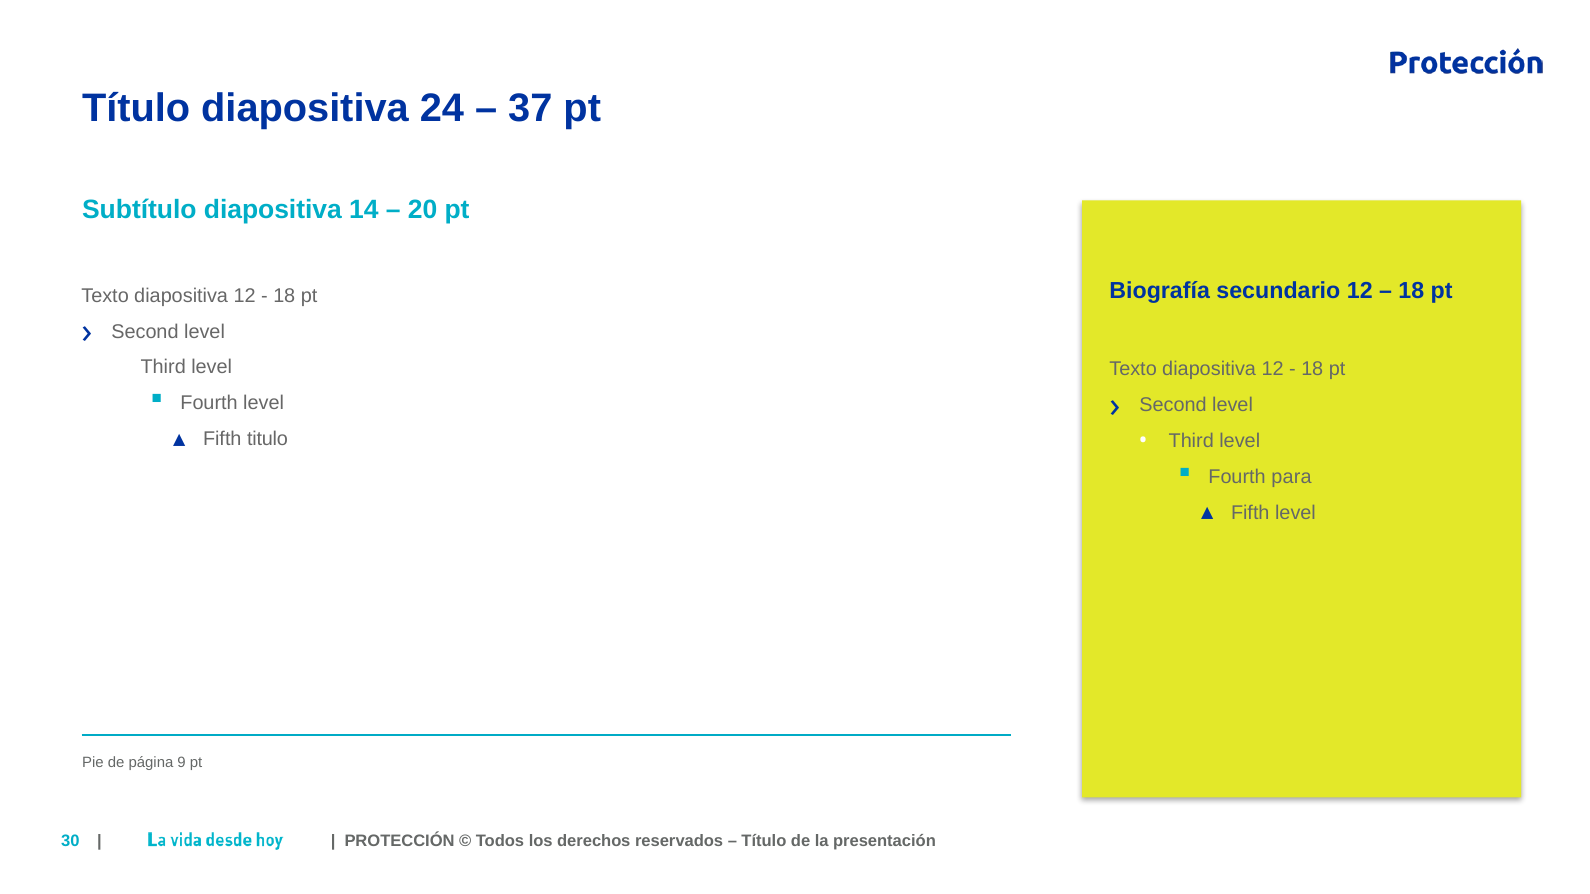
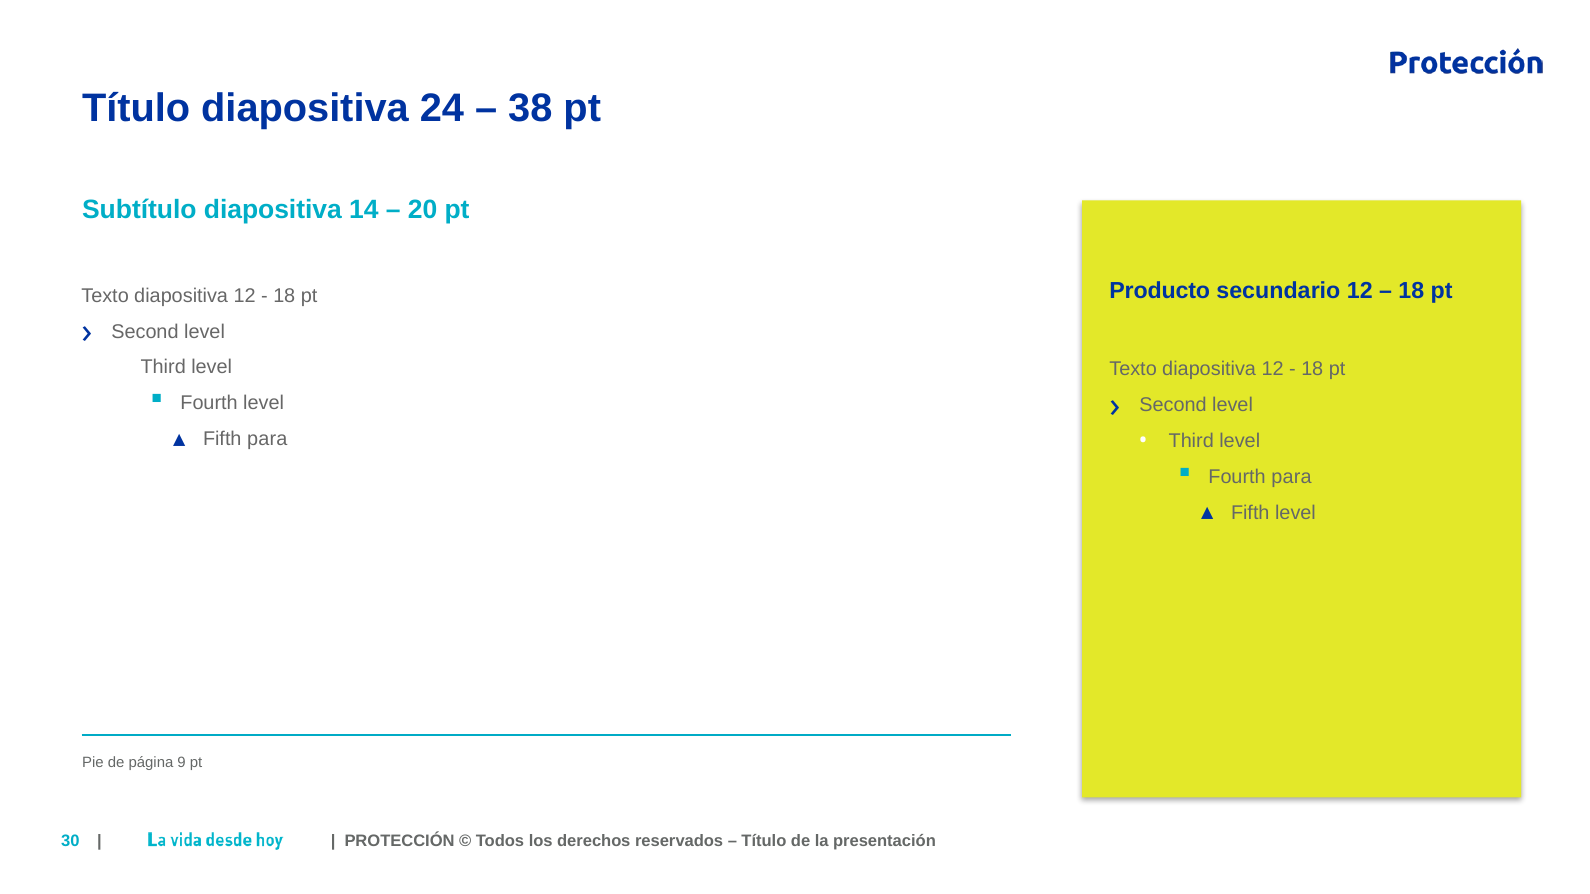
37: 37 -> 38
Biografía: Biografía -> Producto
Fifth titulo: titulo -> para
